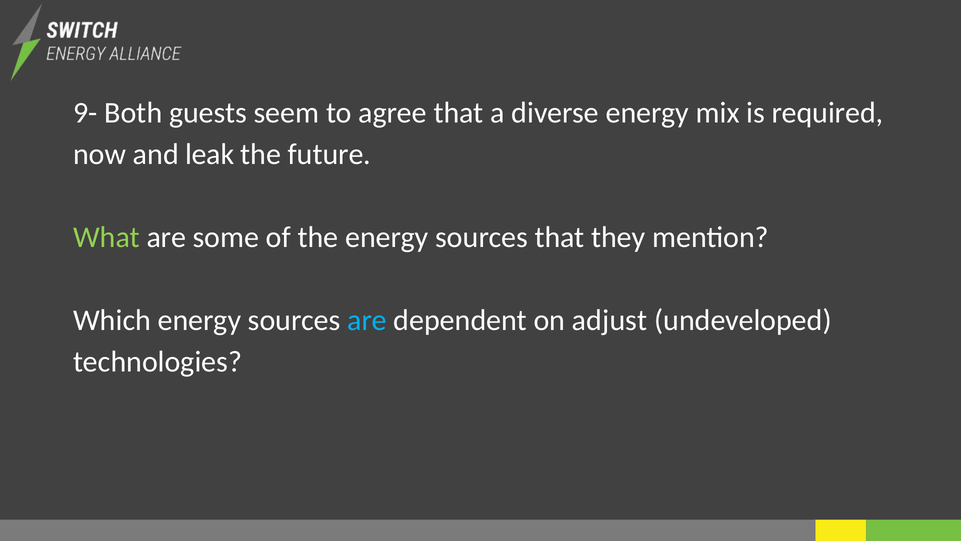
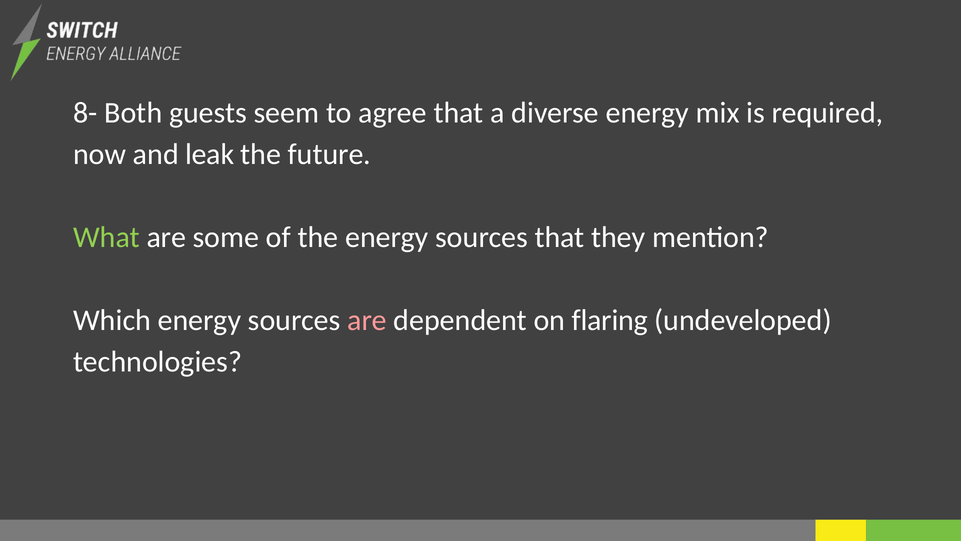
9-: 9- -> 8-
are at (367, 320) colour: light blue -> pink
adjust: adjust -> flaring
